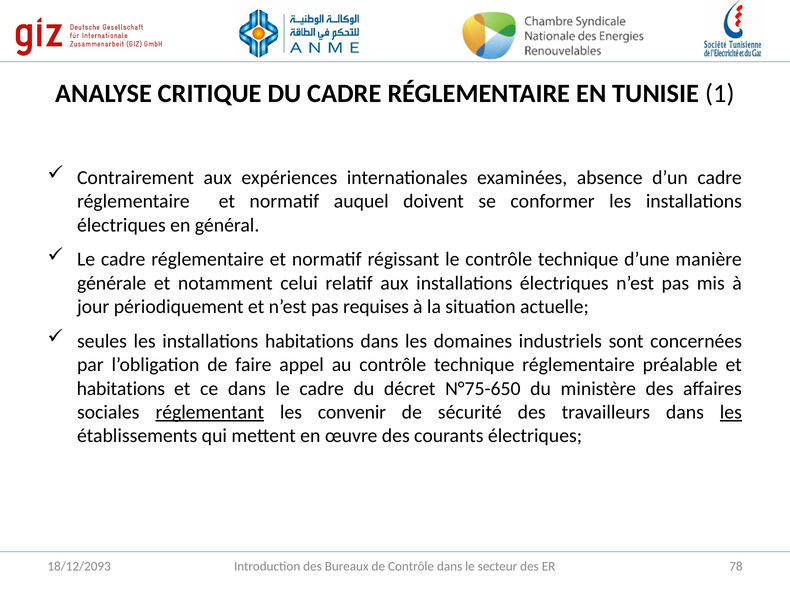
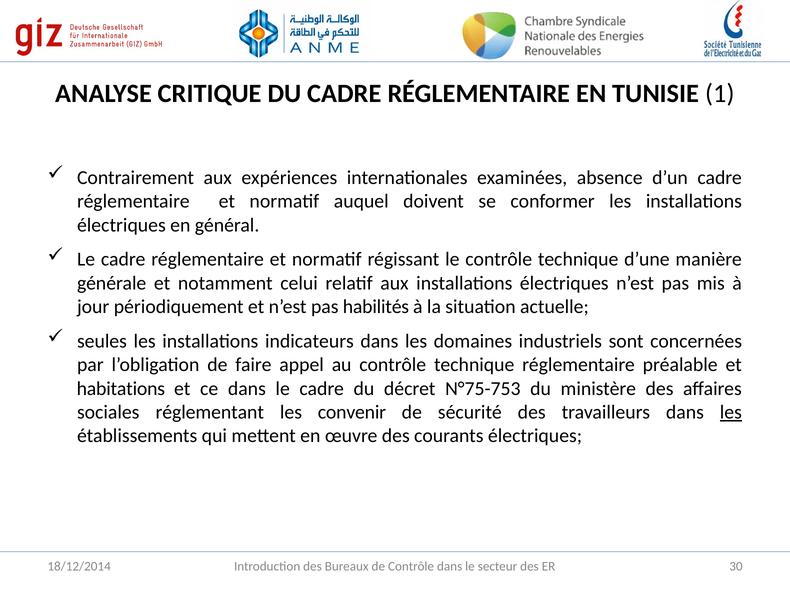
requises: requises -> habilités
installations habitations: habitations -> indicateurs
N°75-650: N°75-650 -> N°75-753
réglementant underline: present -> none
78: 78 -> 30
18/12/2093: 18/12/2093 -> 18/12/2014
